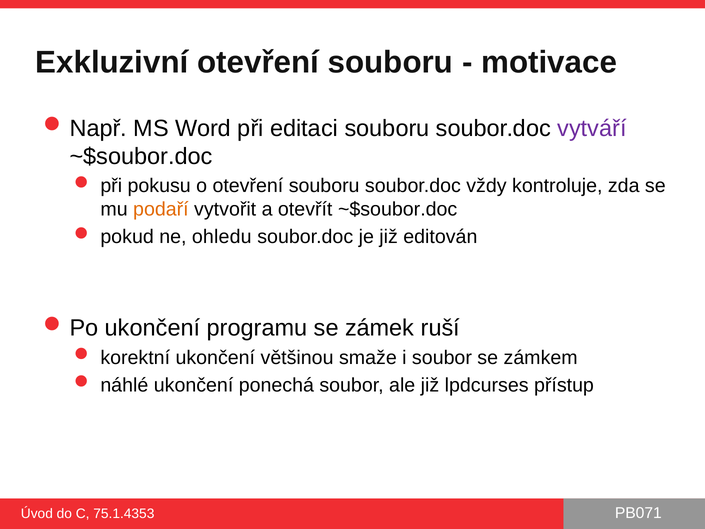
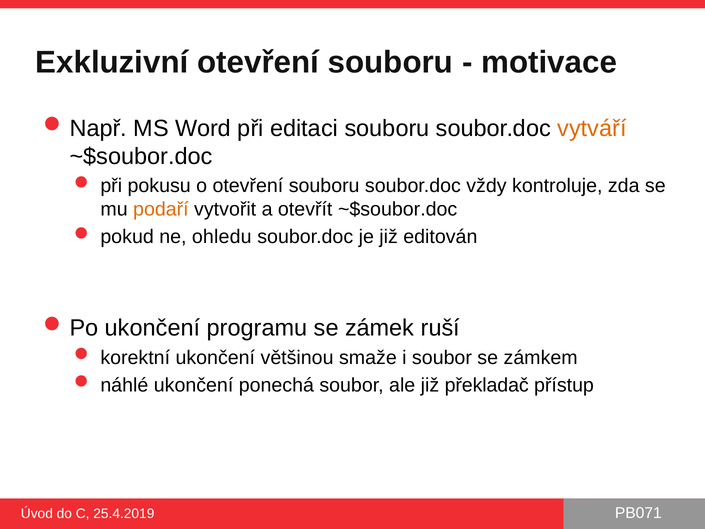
vytváří colour: purple -> orange
lpdcurses: lpdcurses -> překladač
75.1.4353: 75.1.4353 -> 25.4.2019
